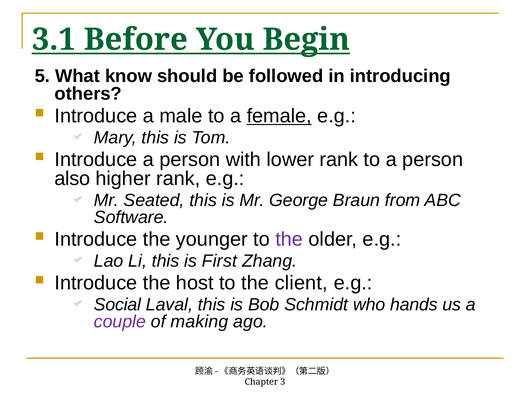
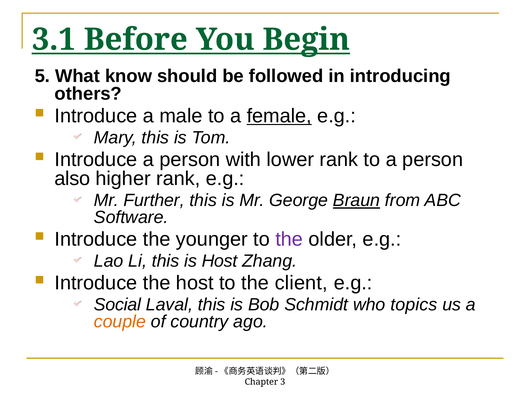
Seated: Seated -> Further
Braun underline: none -> present
is First: First -> Host
hands: hands -> topics
couple colour: purple -> orange
making: making -> country
